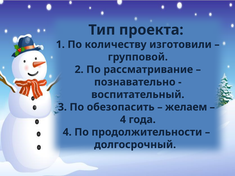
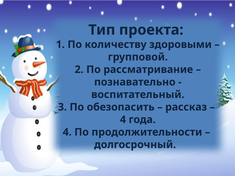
изготовили: изготовили -> здоровыми
желаем: желаем -> рассказ
